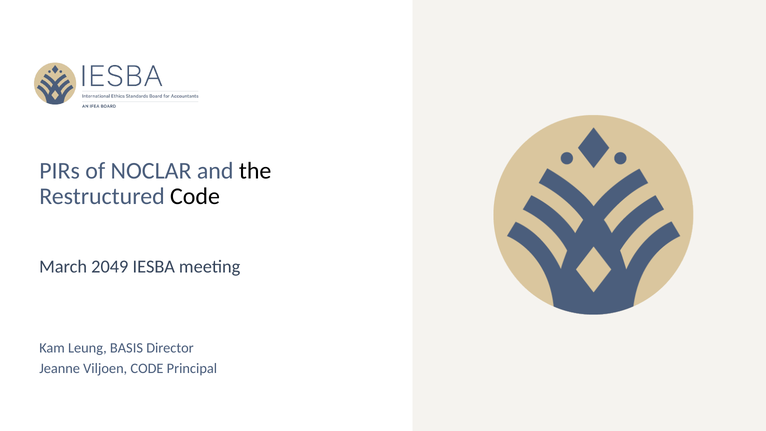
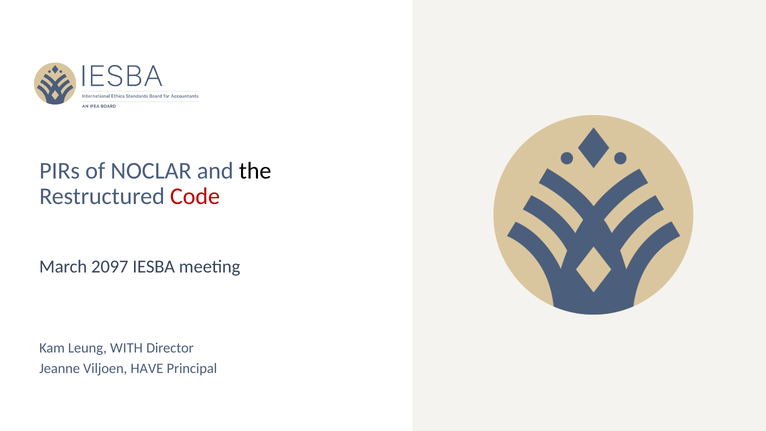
Code at (195, 196) colour: black -> red
2049: 2049 -> 2097
BASIS: BASIS -> WITH
Viljoen CODE: CODE -> HAVE
